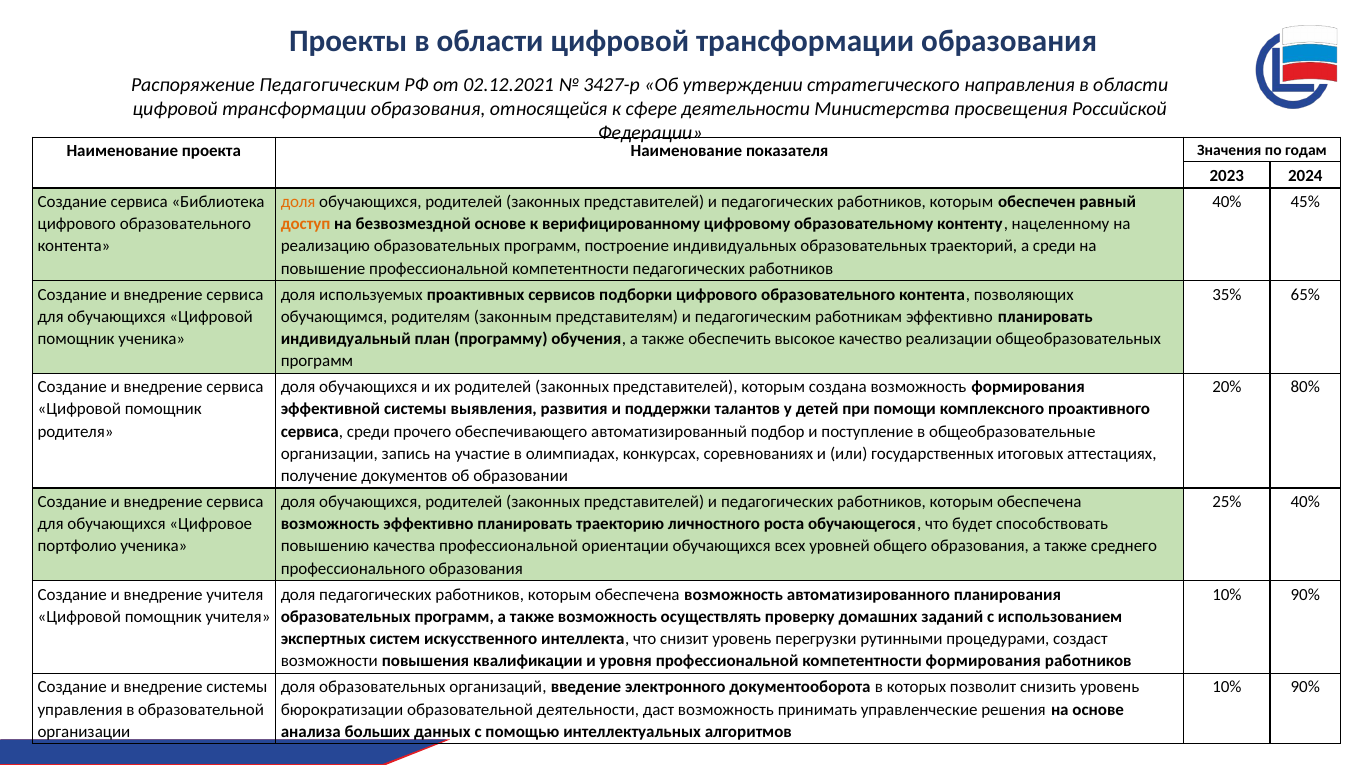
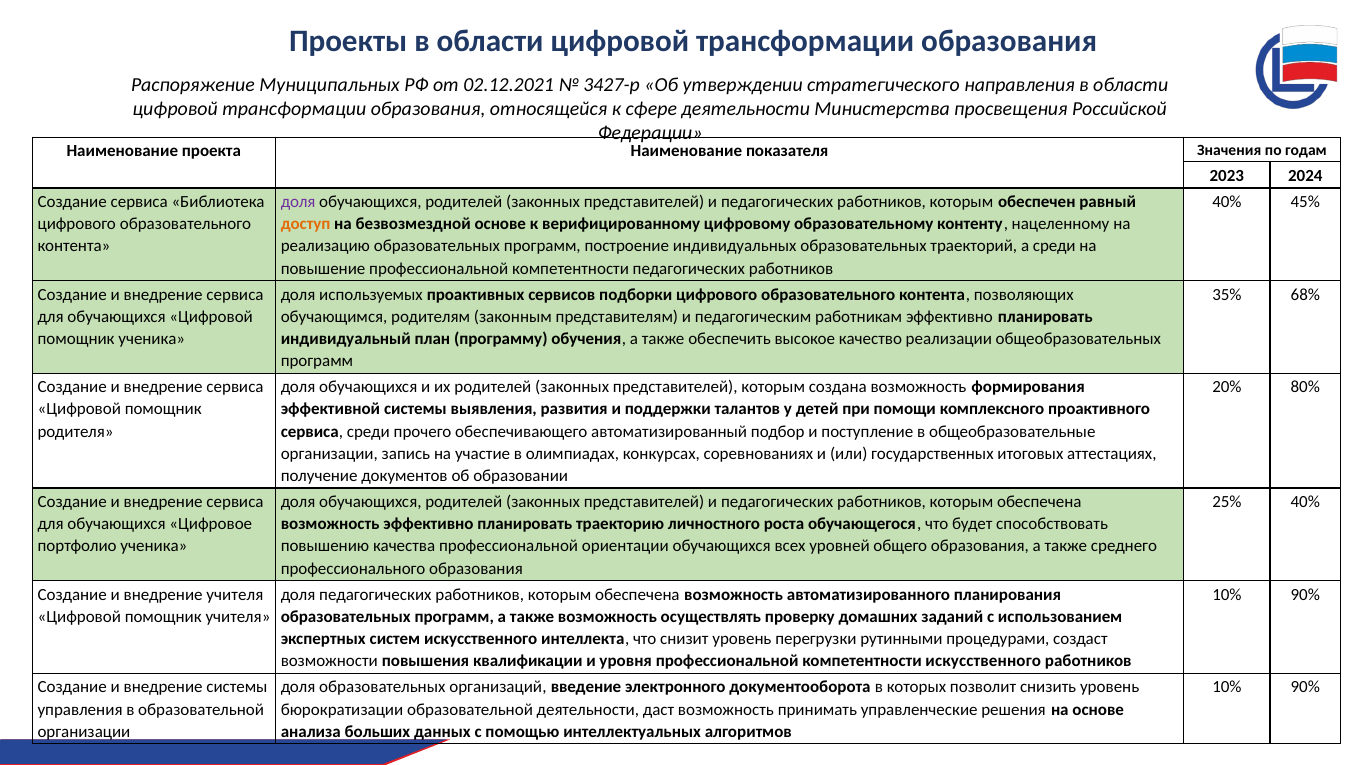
Распоряжение Педагогическим: Педагогическим -> Муниципальных
доля at (298, 202) colour: orange -> purple
65%: 65% -> 68%
компетентности формирования: формирования -> искусственного
